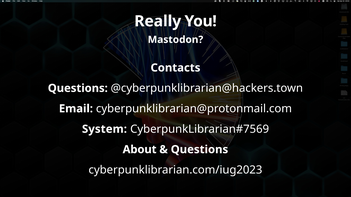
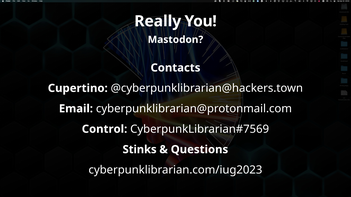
Questions at (78, 88): Questions -> Cupertino
System: System -> Control
About: About -> Stinks
